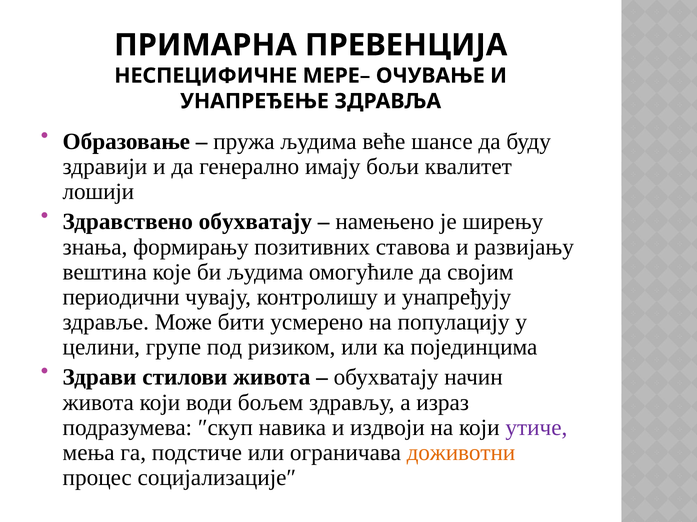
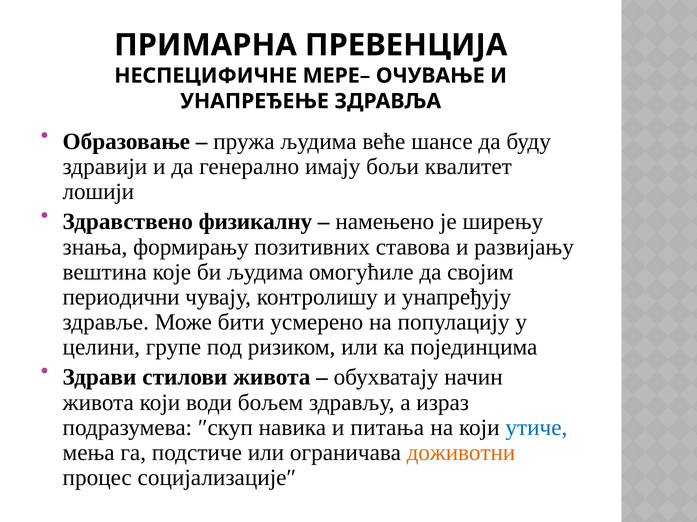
Здравствено обухватају: обухватају -> физикалну
издвоји: издвоји -> питања
утиче colour: purple -> blue
